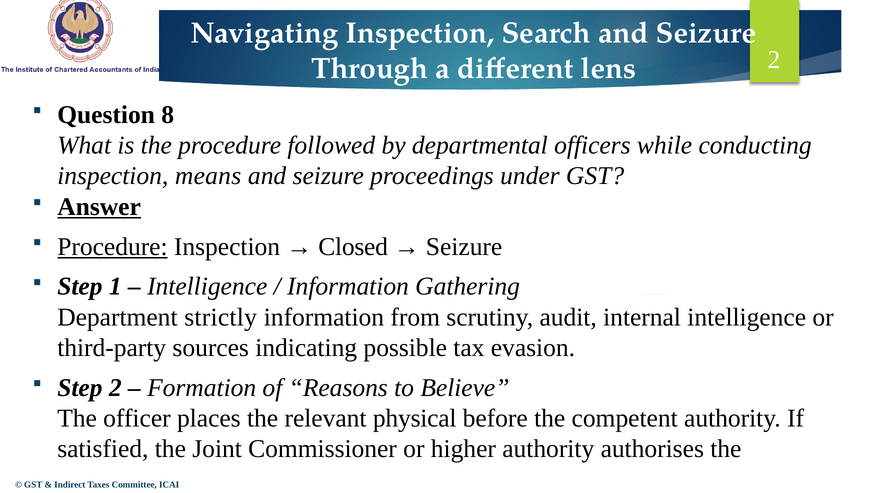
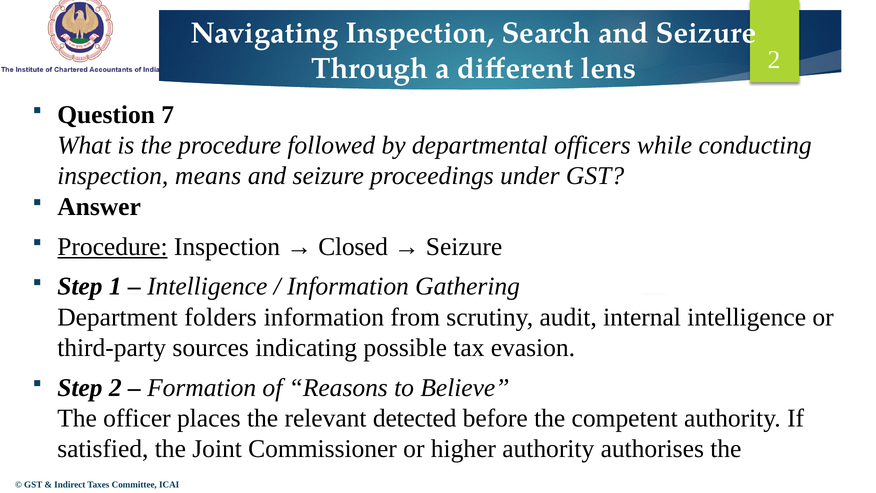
8: 8 -> 7
Answer underline: present -> none
strictly: strictly -> folders
physical: physical -> detected
